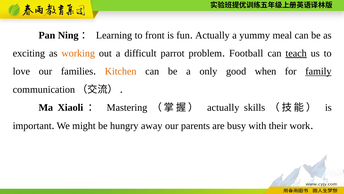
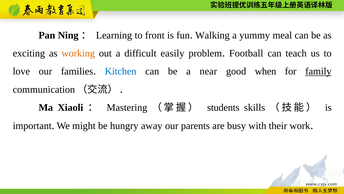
Actually at (212, 35): Actually -> Walking
parrot: parrot -> easily
teach underline: present -> none
Kitchen colour: orange -> blue
only: only -> near
actually at (223, 107): actually -> students
